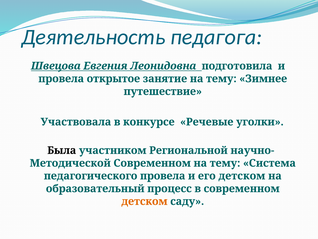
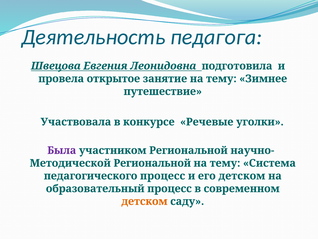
Была colour: black -> purple
Современном at (152, 163): Современном -> Региональной
педагогического провела: провела -> процесс
